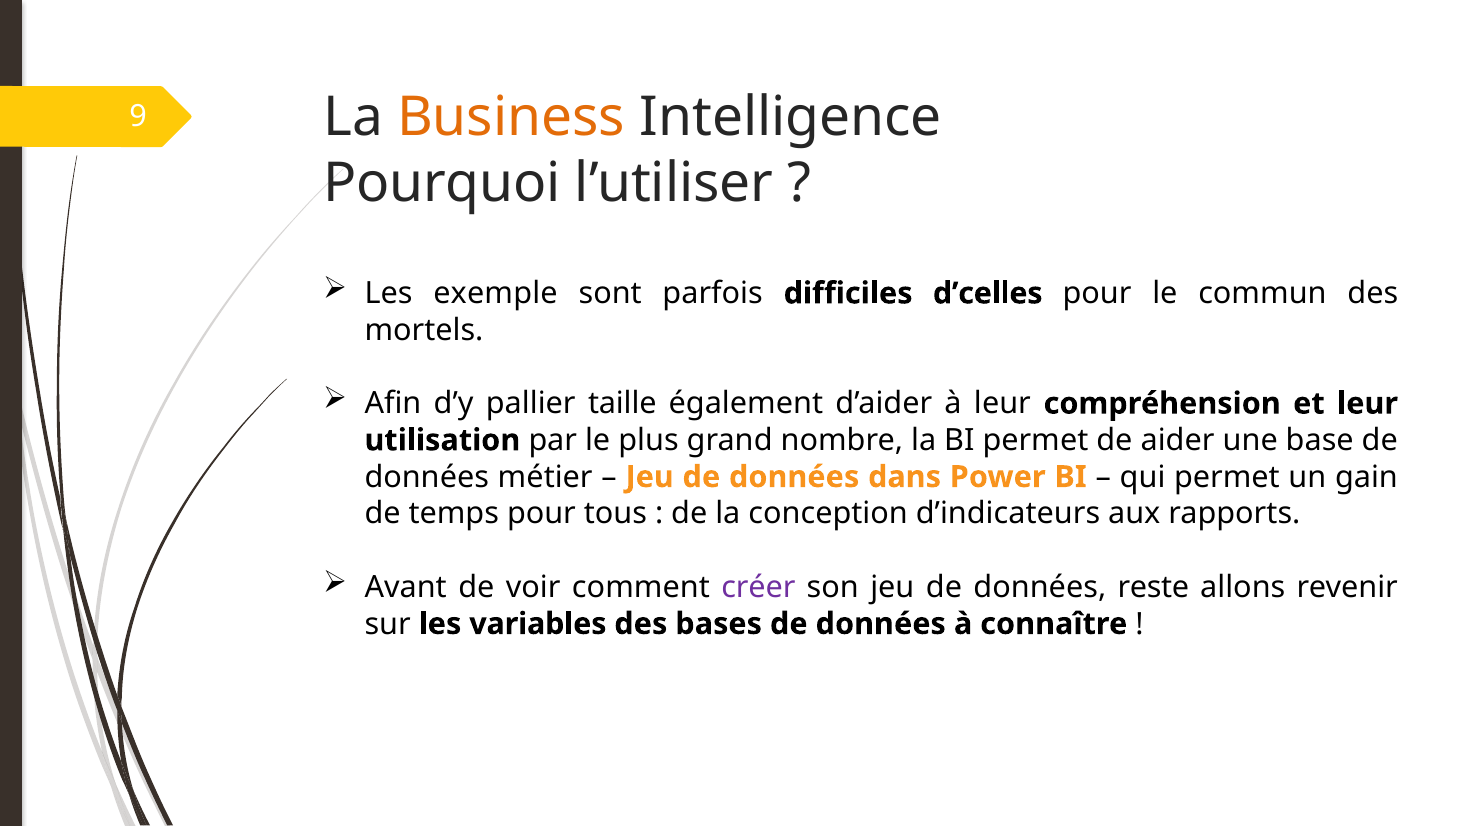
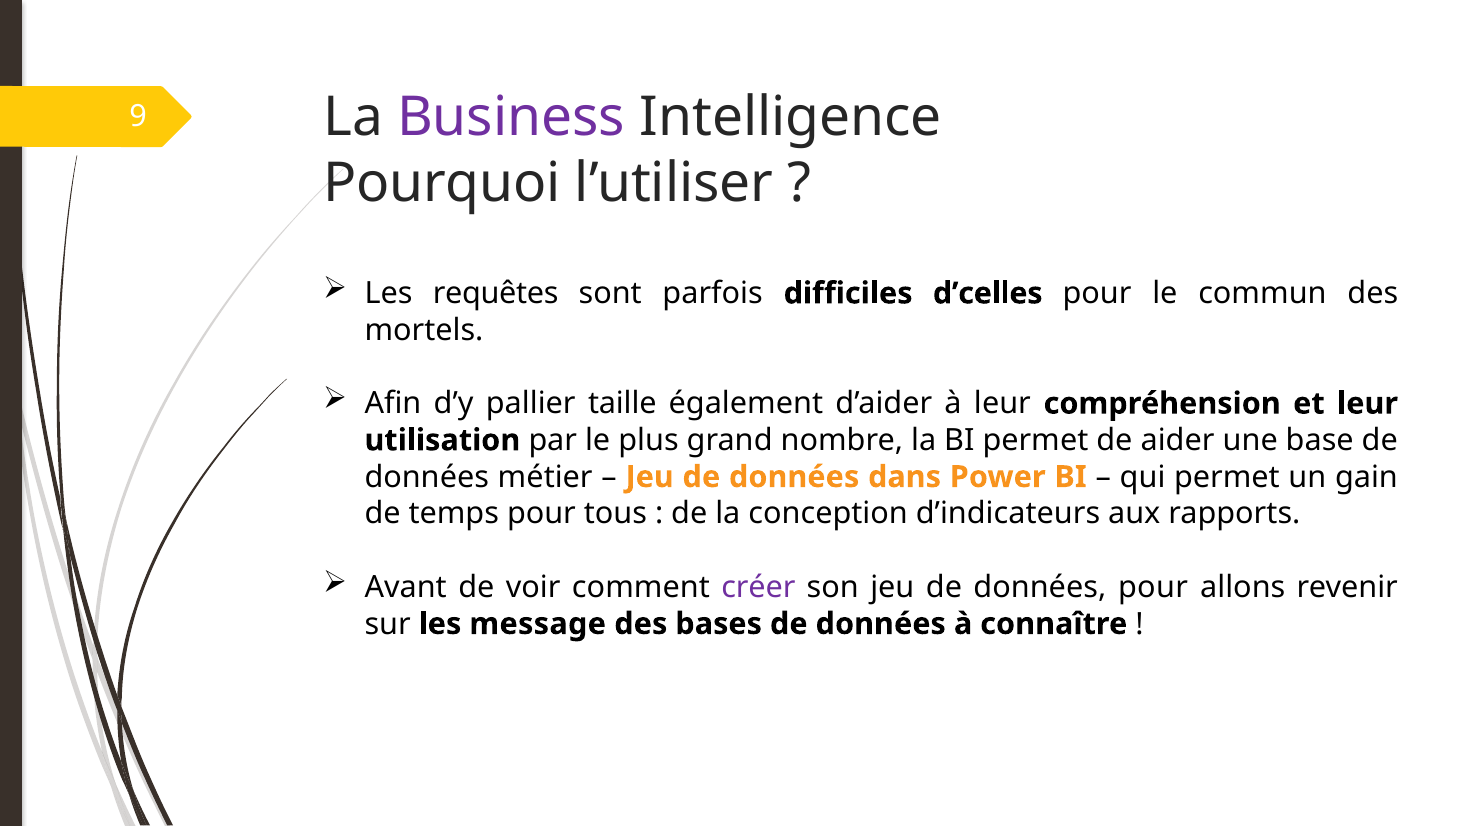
Business colour: orange -> purple
exemple: exemple -> requêtes
données reste: reste -> pour
variables: variables -> message
